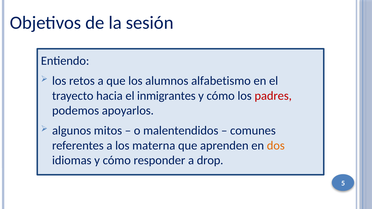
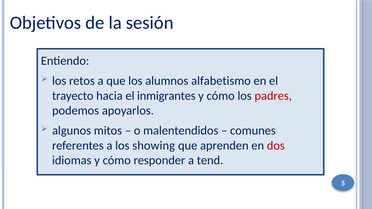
materna: materna -> showing
dos colour: orange -> red
drop: drop -> tend
